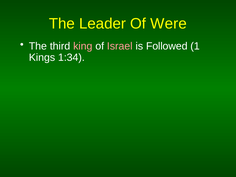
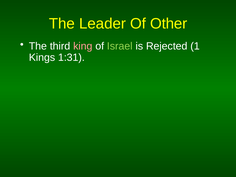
Were: Were -> Other
Israel colour: pink -> light green
Followed: Followed -> Rejected
1:34: 1:34 -> 1:31
